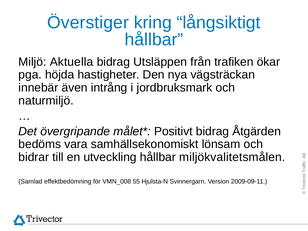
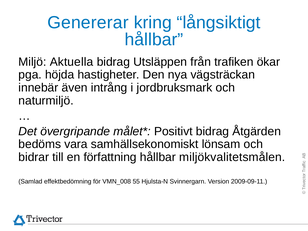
Överstiger: Överstiger -> Genererar
utveckling: utveckling -> författning
